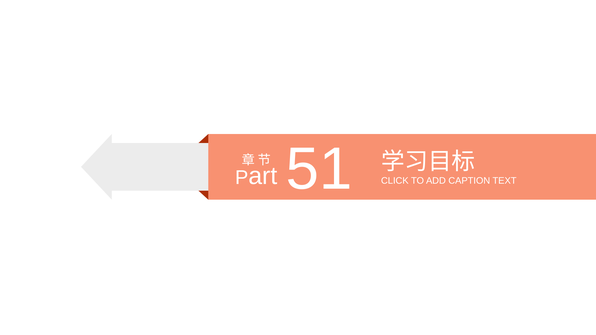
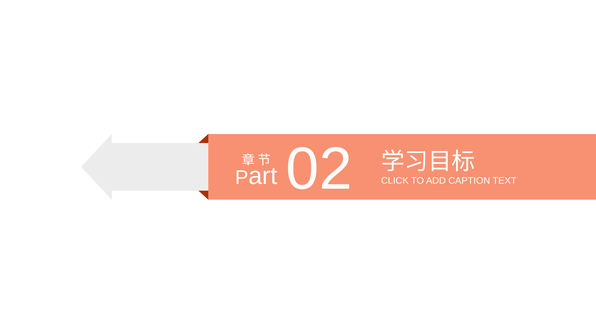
51: 51 -> 02
